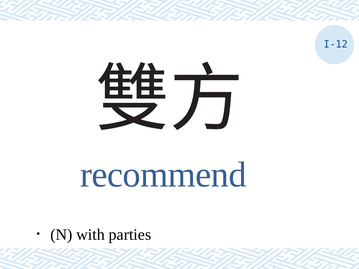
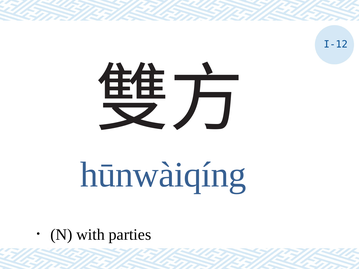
recommend: recommend -> hūnwàiqíng
